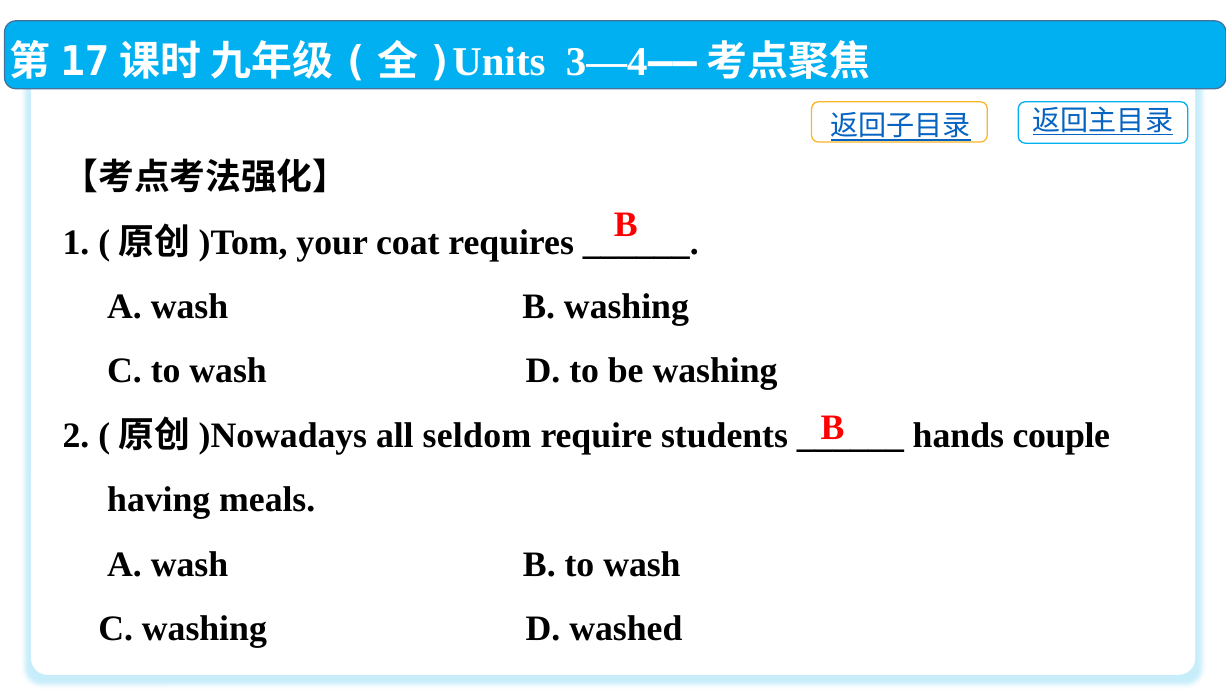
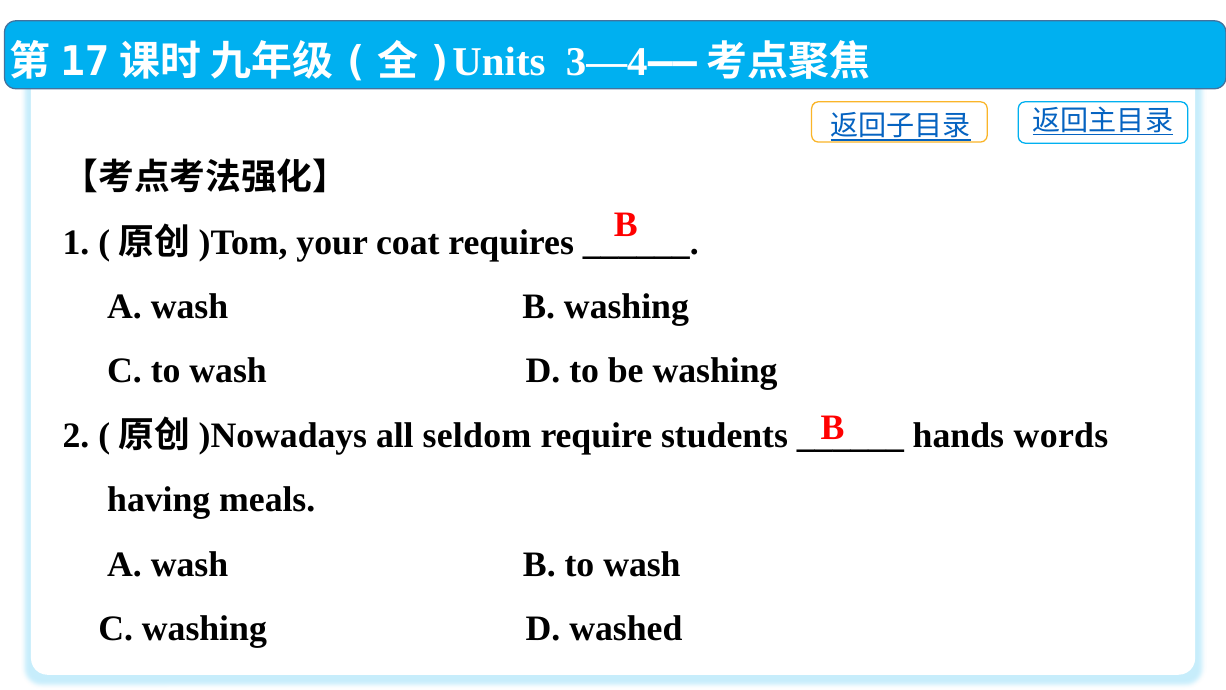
couple: couple -> words
